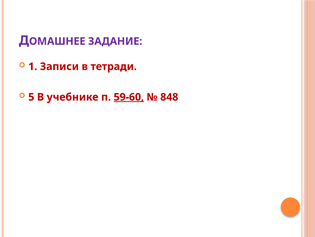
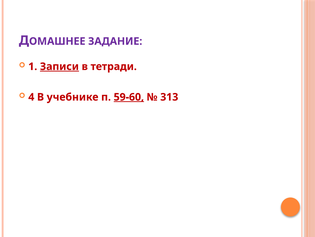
Записи underline: none -> present
5: 5 -> 4
848: 848 -> 313
